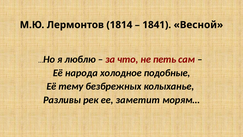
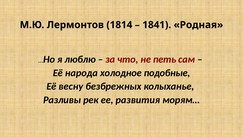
Весной: Весной -> Родная
тему: тему -> весну
заметит: заметит -> развития
